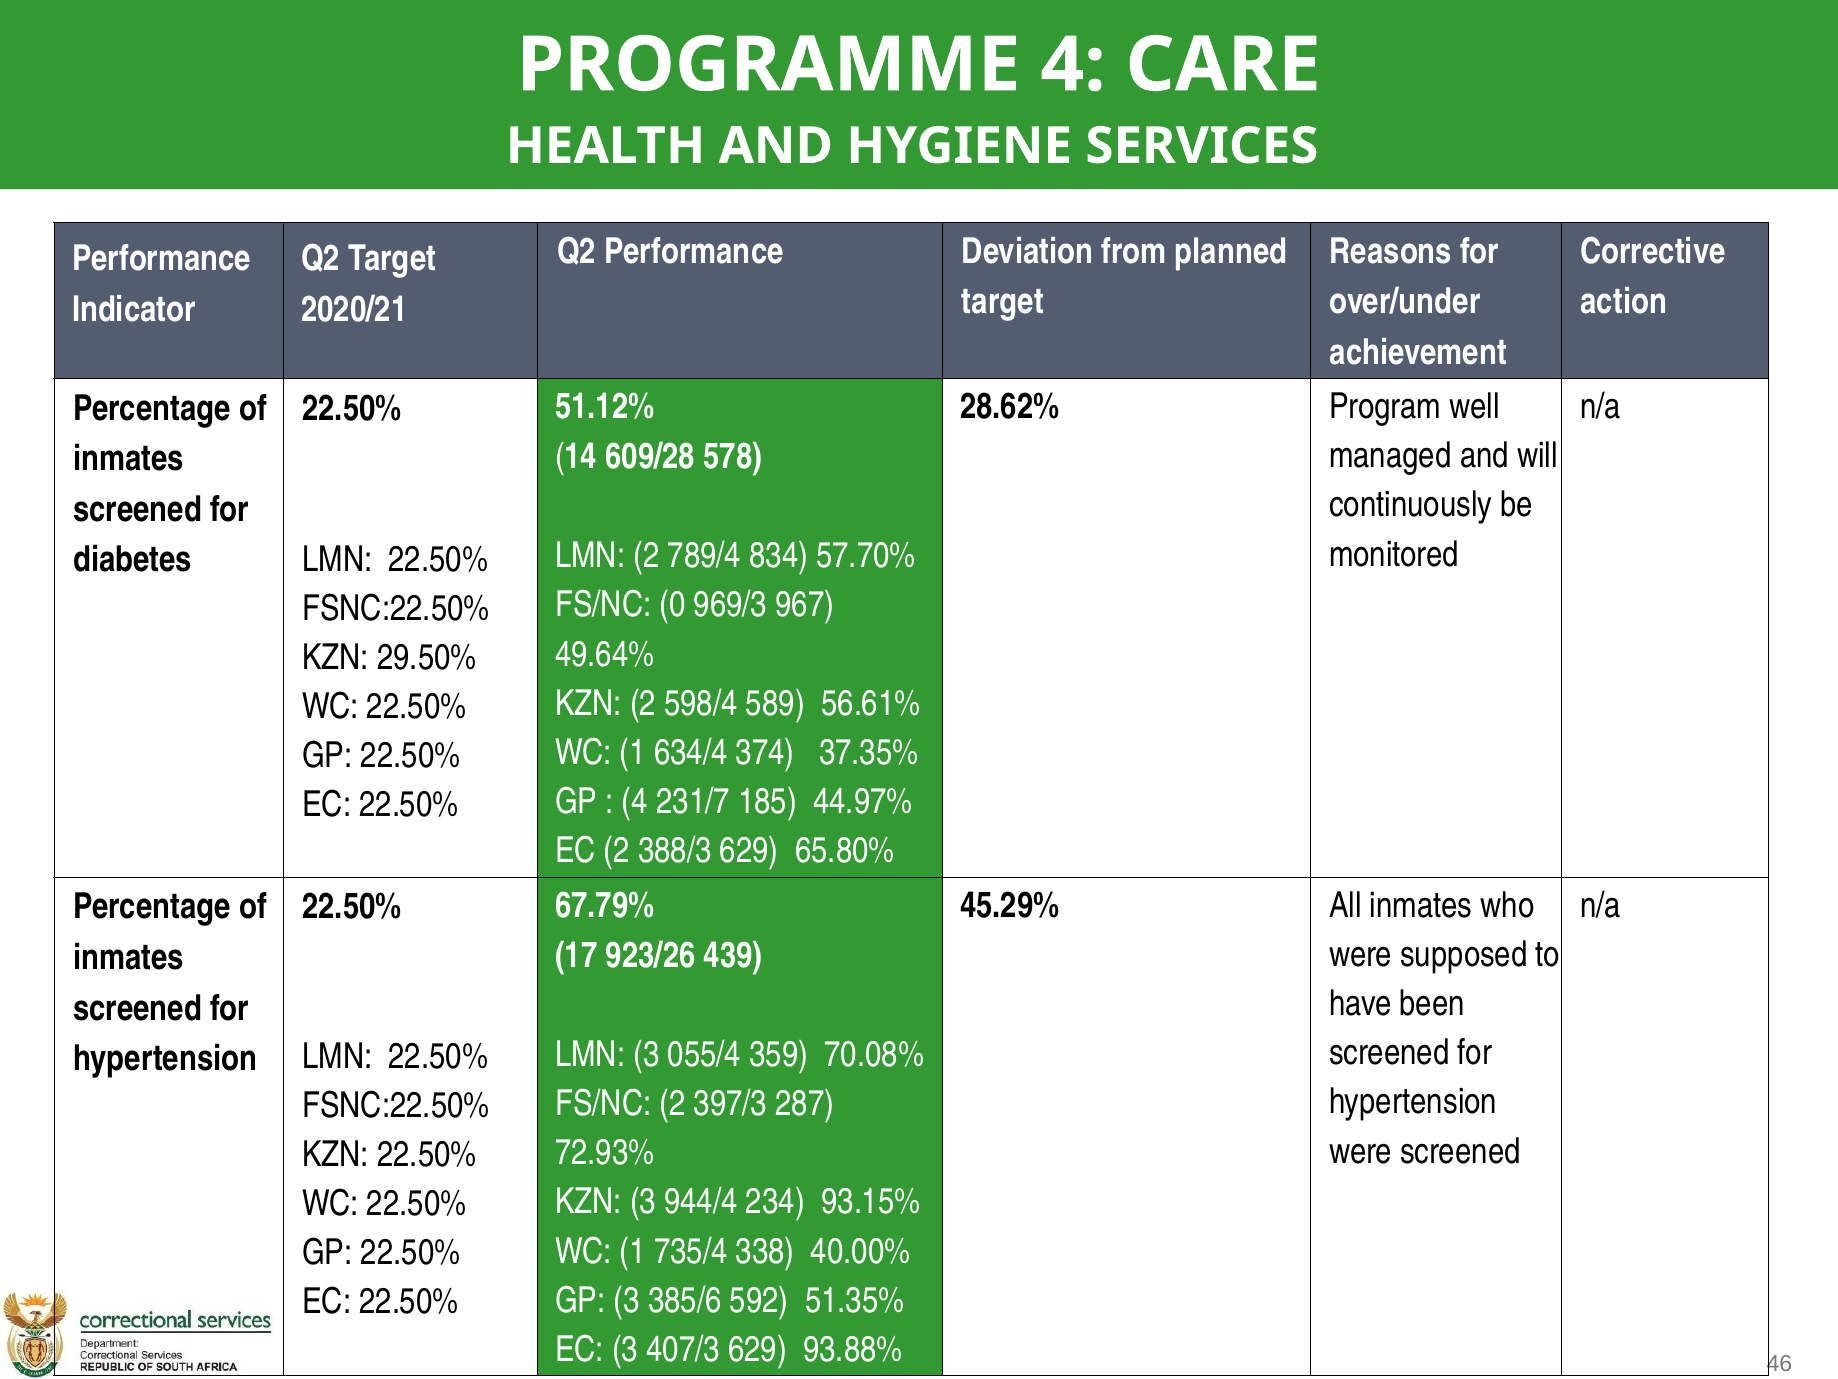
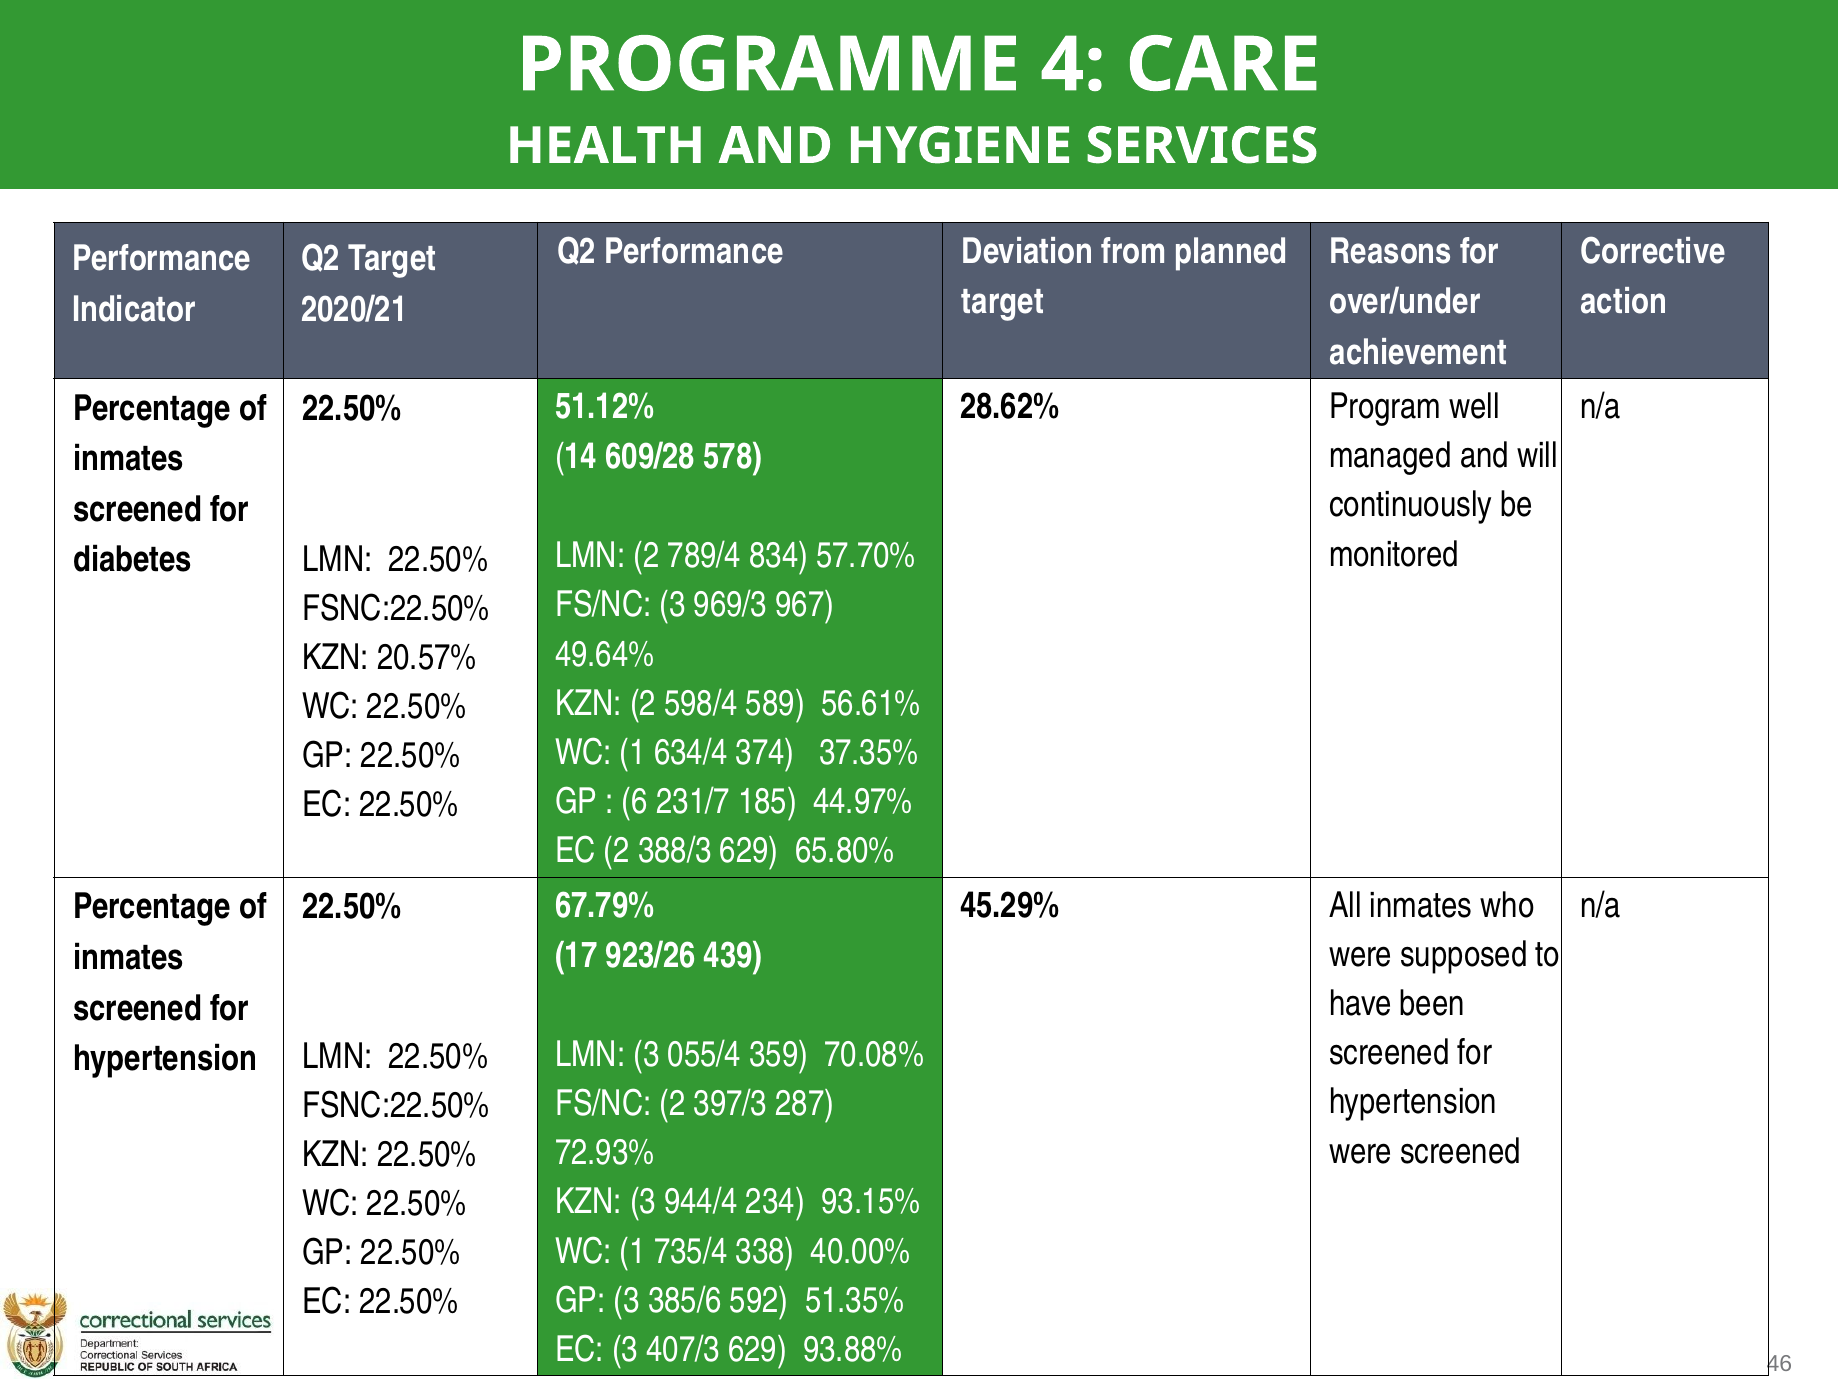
FS/NC 0: 0 -> 3
29.50%: 29.50% -> 20.57%
4 at (635, 801): 4 -> 6
